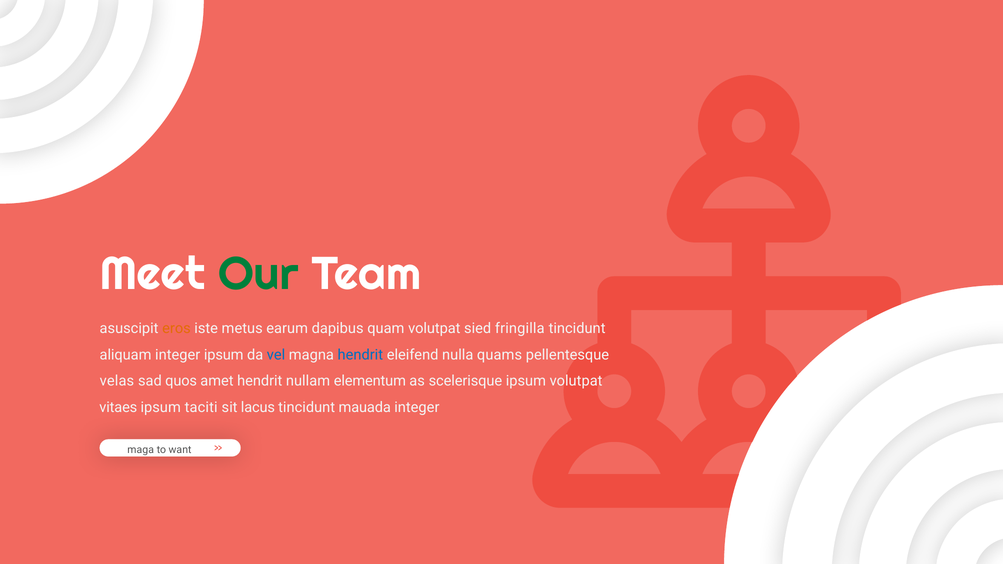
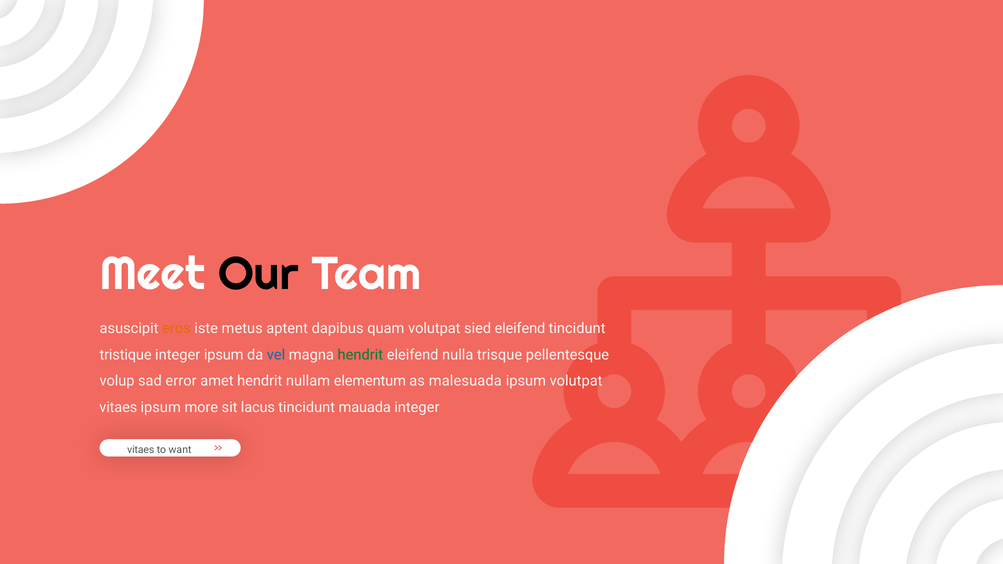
Our colour: green -> black
earum: earum -> aptent
sied fringilla: fringilla -> eleifend
aliquam: aliquam -> tristique
hendrit at (360, 355) colour: blue -> green
quams: quams -> trisque
velas: velas -> volup
quos: quos -> error
scelerisque: scelerisque -> malesuada
taciti: taciti -> more
maga at (141, 450): maga -> vitaes
